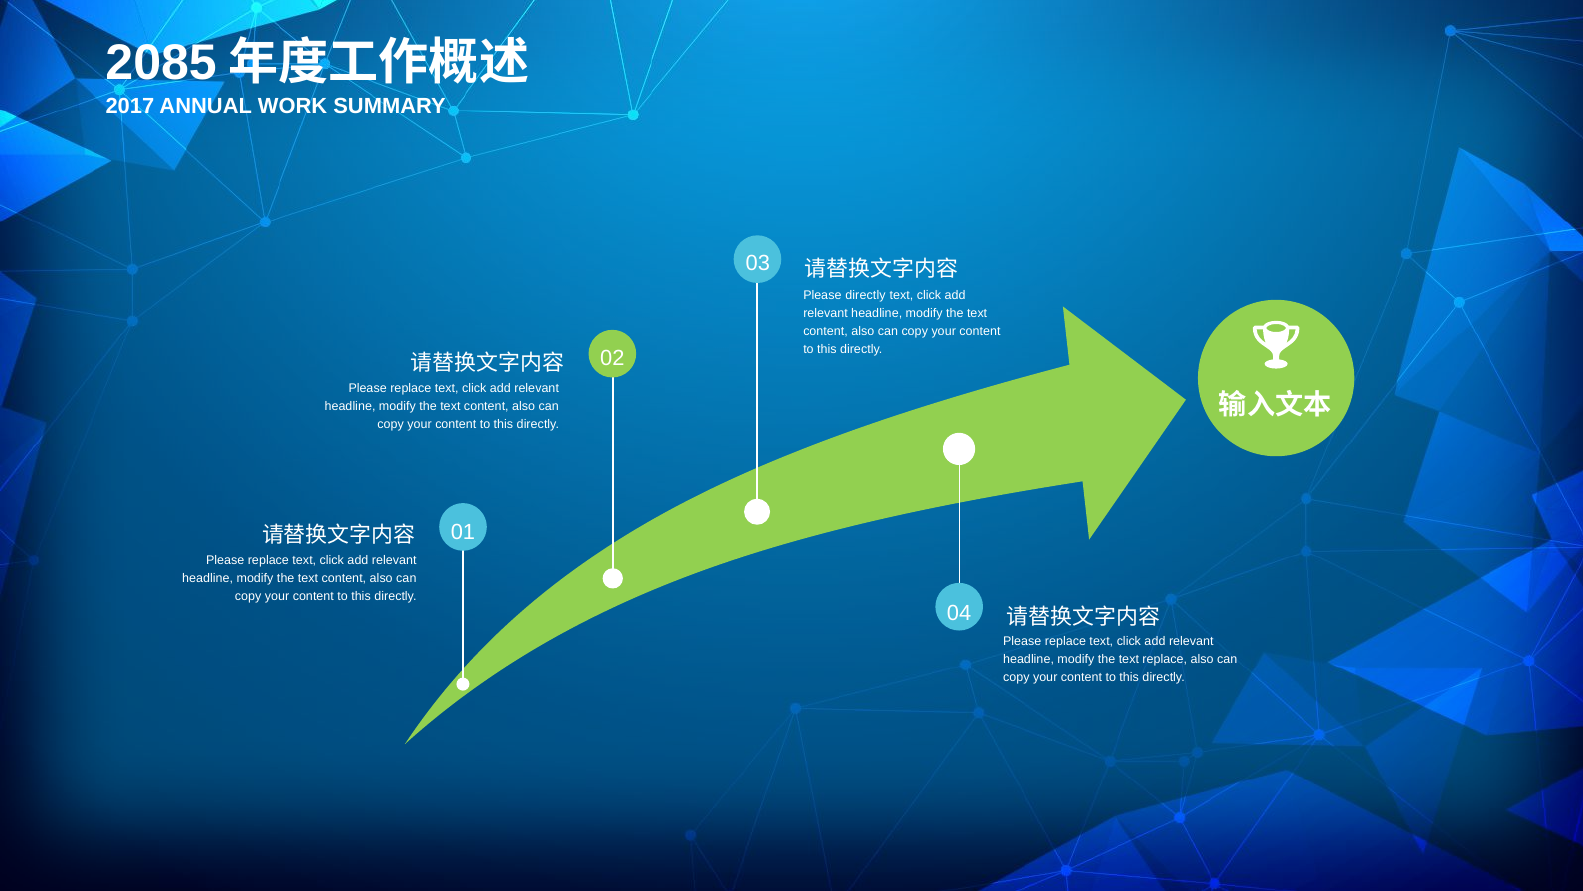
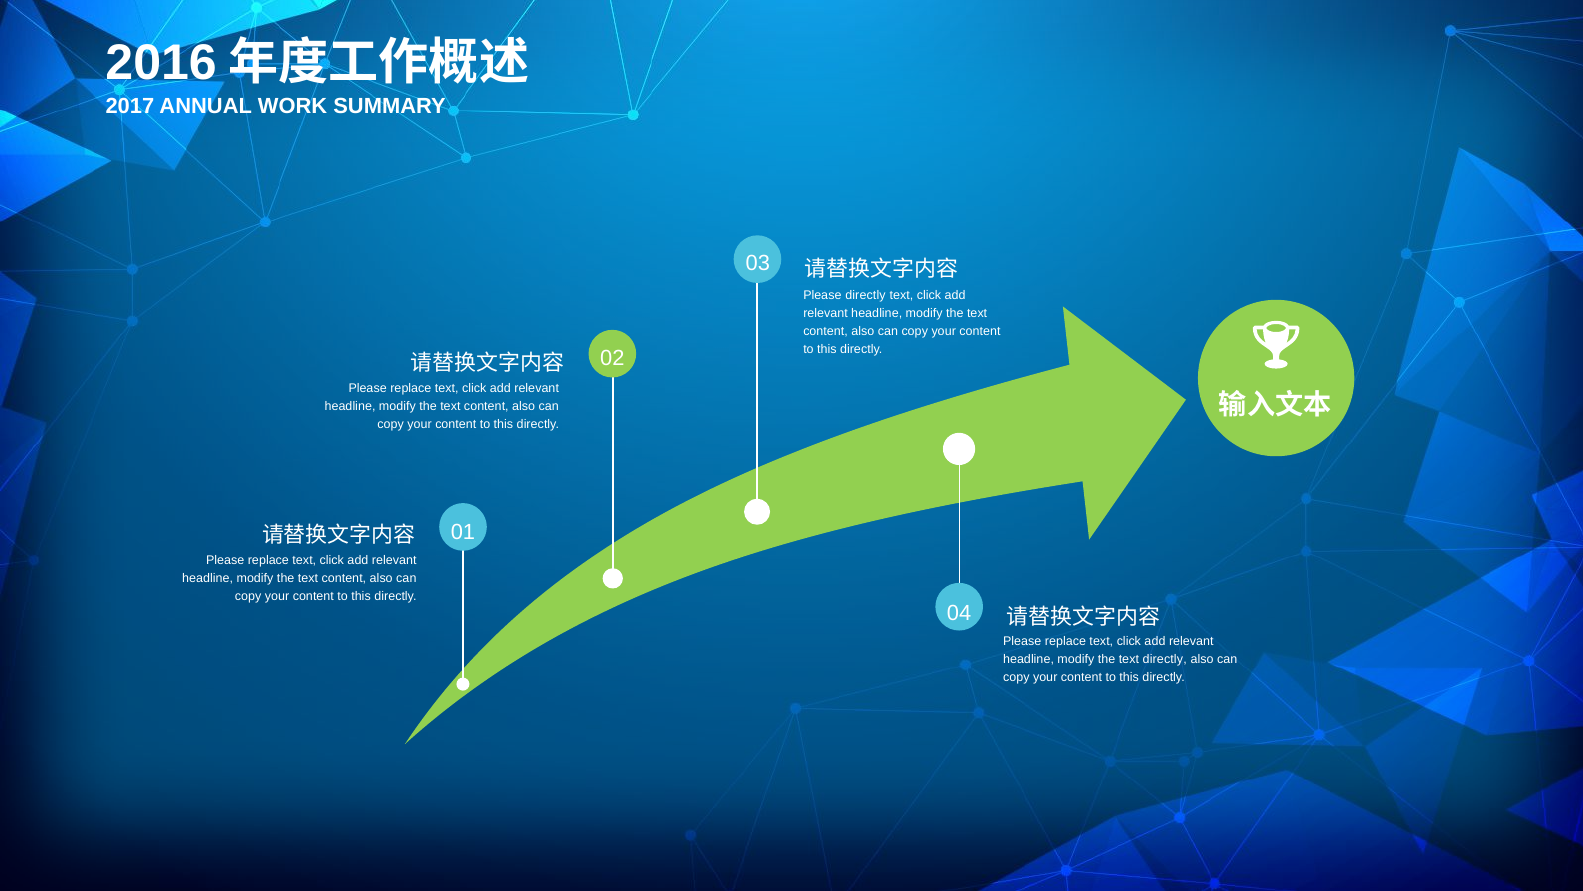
2085: 2085 -> 2016
text replace: replace -> directly
